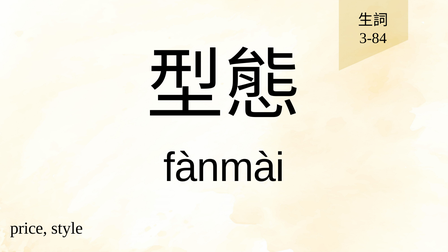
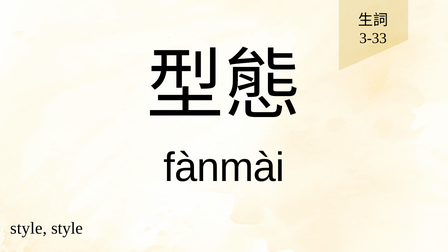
3-84: 3-84 -> 3-33
price at (29, 228): price -> style
